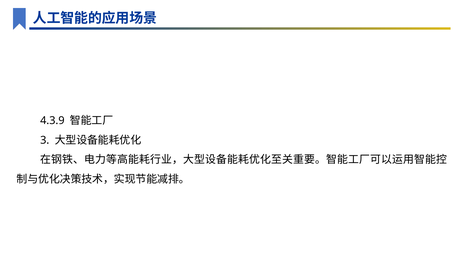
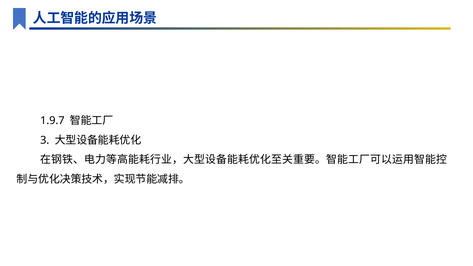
4.3.9: 4.3.9 -> 1.9.7
